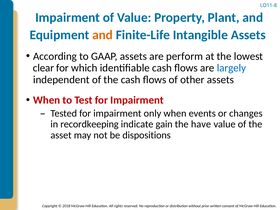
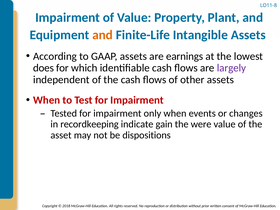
perform: perform -> earnings
clear: clear -> does
largely colour: blue -> purple
have: have -> were
